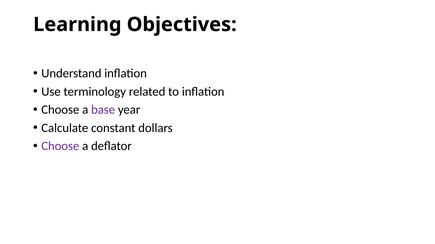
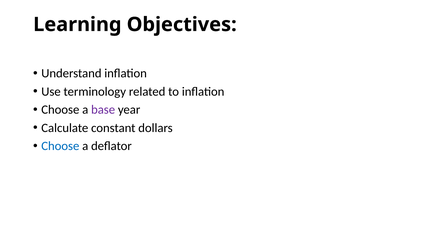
Choose at (60, 147) colour: purple -> blue
